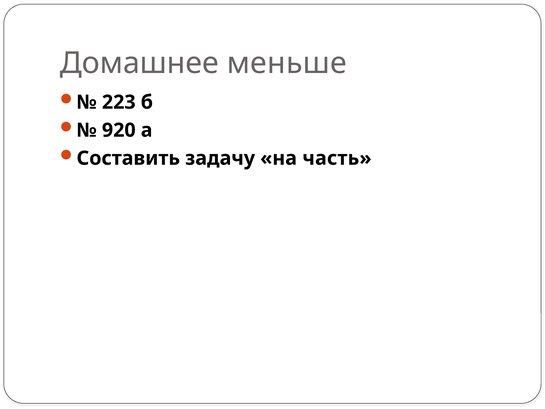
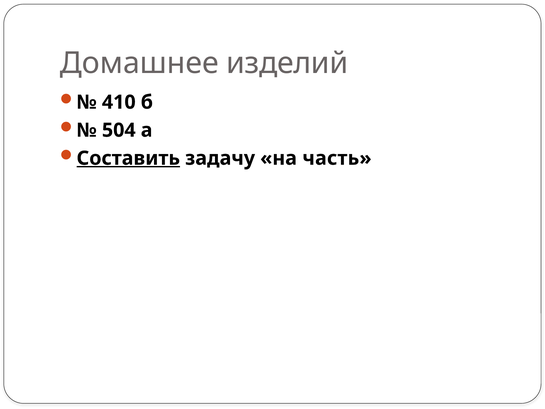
меньше: меньше -> изделий
223: 223 -> 410
920: 920 -> 504
Составить underline: none -> present
